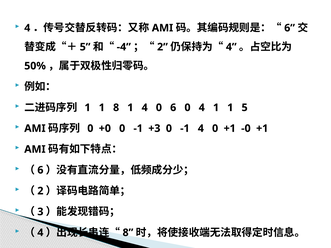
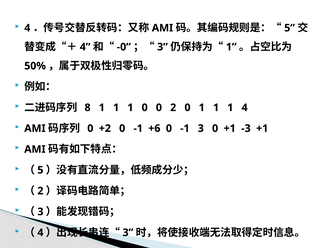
6 at (290, 28): 6 -> 5
5 at (85, 47): 5 -> 4
-4: -4 -> -0
2 at (162, 47): 2 -> 3
4 at (231, 47): 4 -> 1
1 at (88, 108): 1 -> 8
8 at (116, 108): 8 -> 1
1 4: 4 -> 0
0 6: 6 -> 2
0 4: 4 -> 1
1 5: 5 -> 4
+0: +0 -> +2
+3: +3 -> +6
-1 4: 4 -> 3
-0: -0 -> -3
6 at (40, 170): 6 -> 5
8 at (128, 233): 8 -> 3
